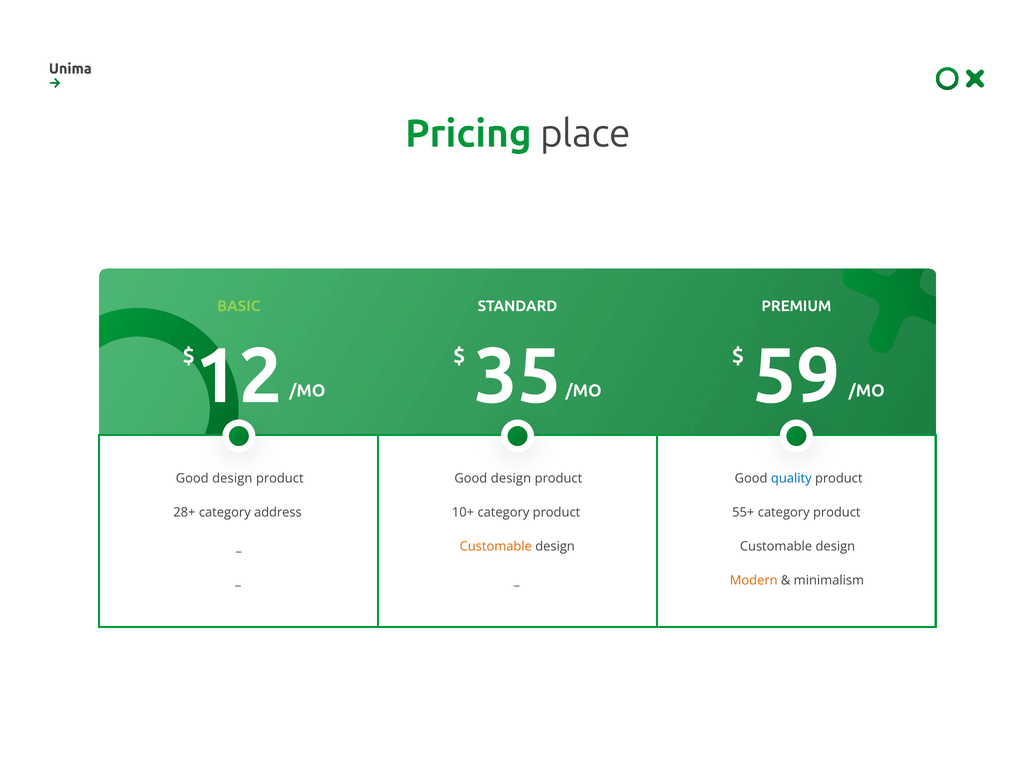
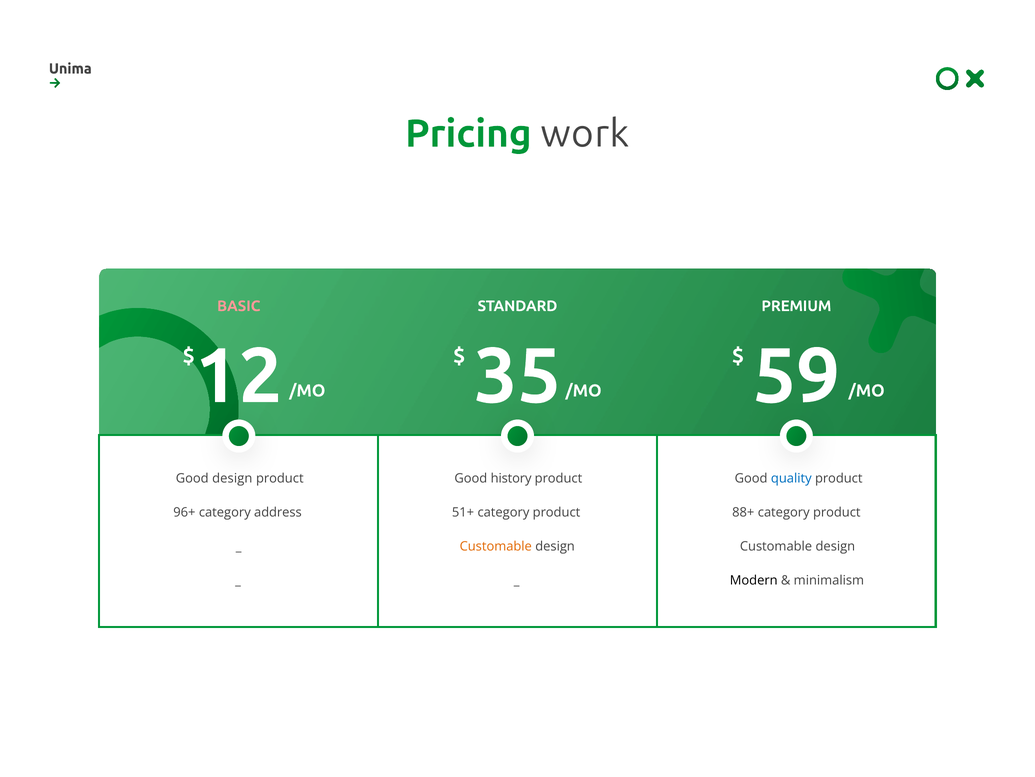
place: place -> work
BASIC colour: light green -> pink
design at (511, 478): design -> history
28+: 28+ -> 96+
10+: 10+ -> 51+
55+: 55+ -> 88+
Modern colour: orange -> black
